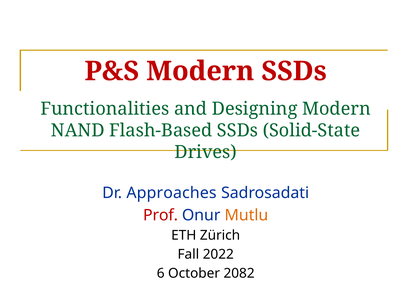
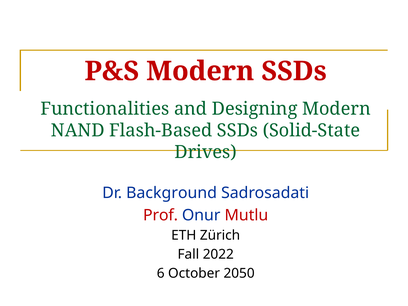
Approaches: Approaches -> Background
Mutlu colour: orange -> red
2082: 2082 -> 2050
